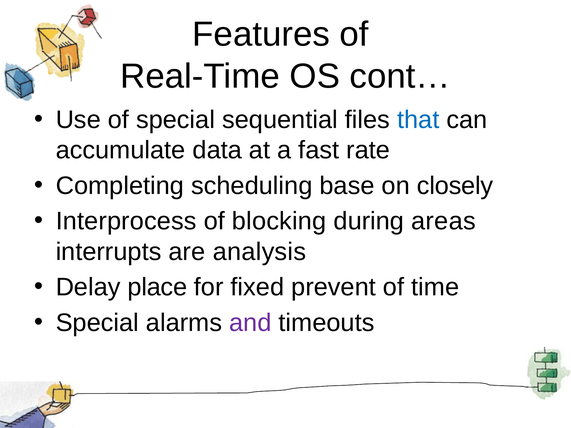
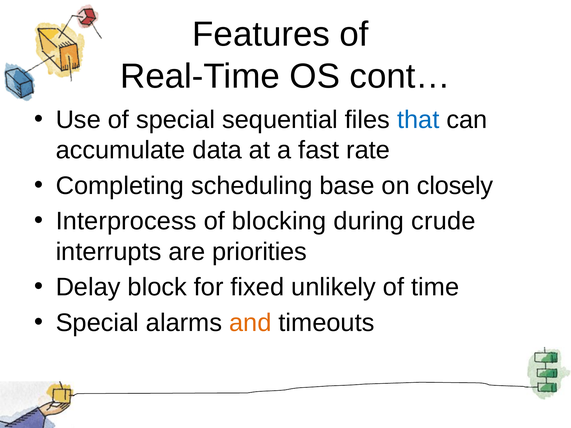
areas: areas -> crude
analysis: analysis -> priorities
place: place -> block
prevent: prevent -> unlikely
and colour: purple -> orange
